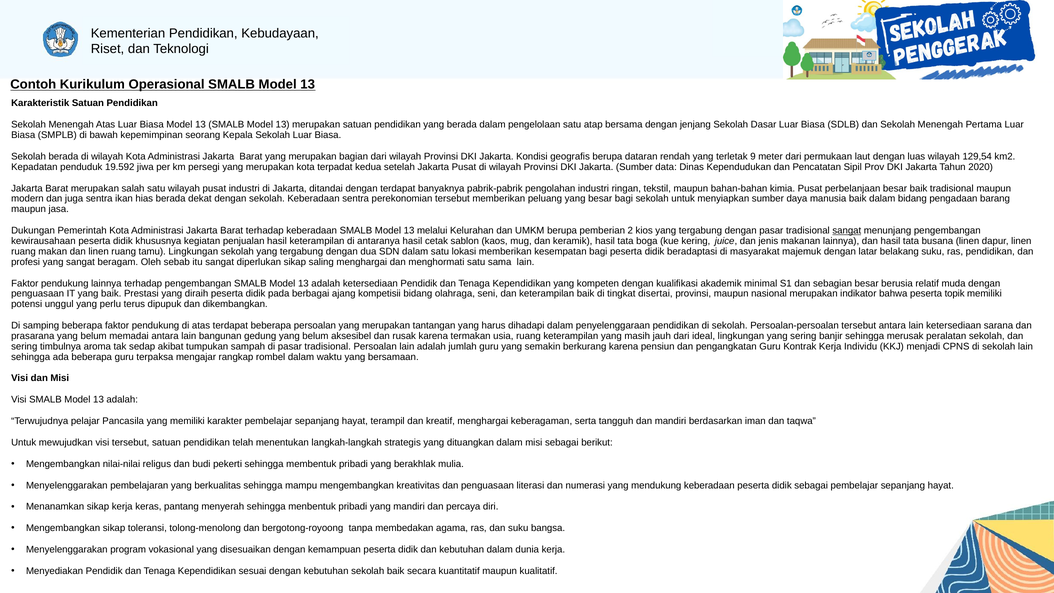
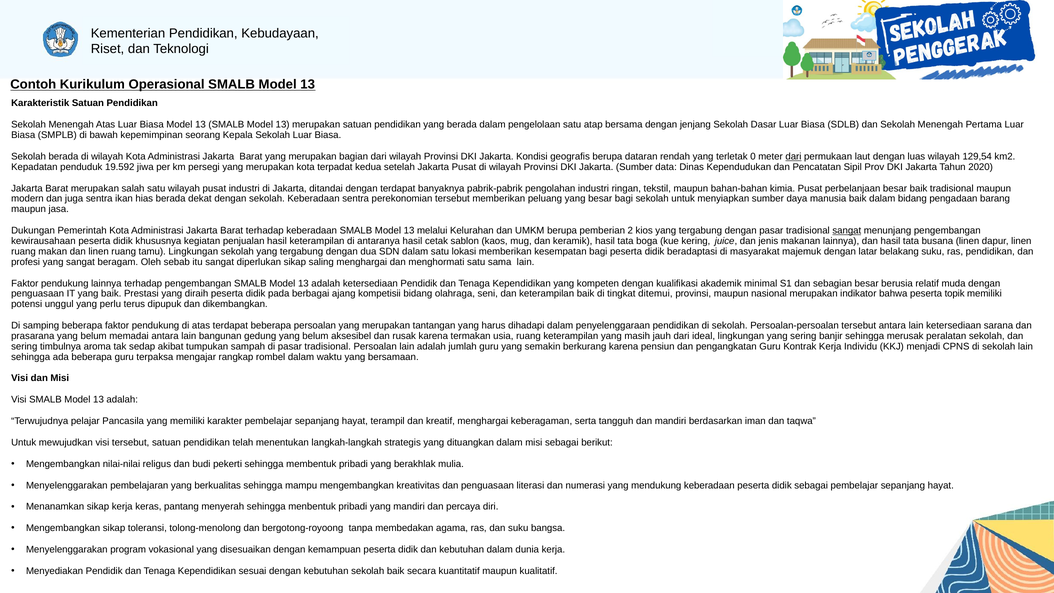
9: 9 -> 0
dari at (793, 156) underline: none -> present
disertai: disertai -> ditemui
